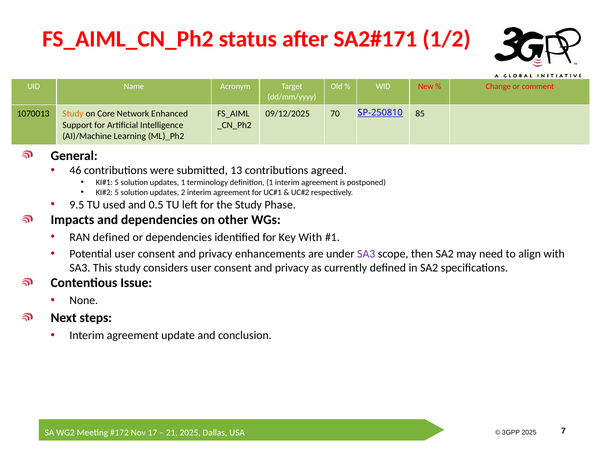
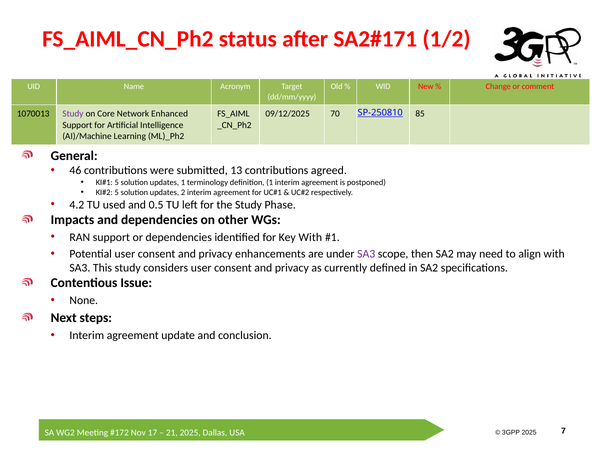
Study at (73, 114) colour: orange -> purple
9.5: 9.5 -> 4.2
RAN defined: defined -> support
